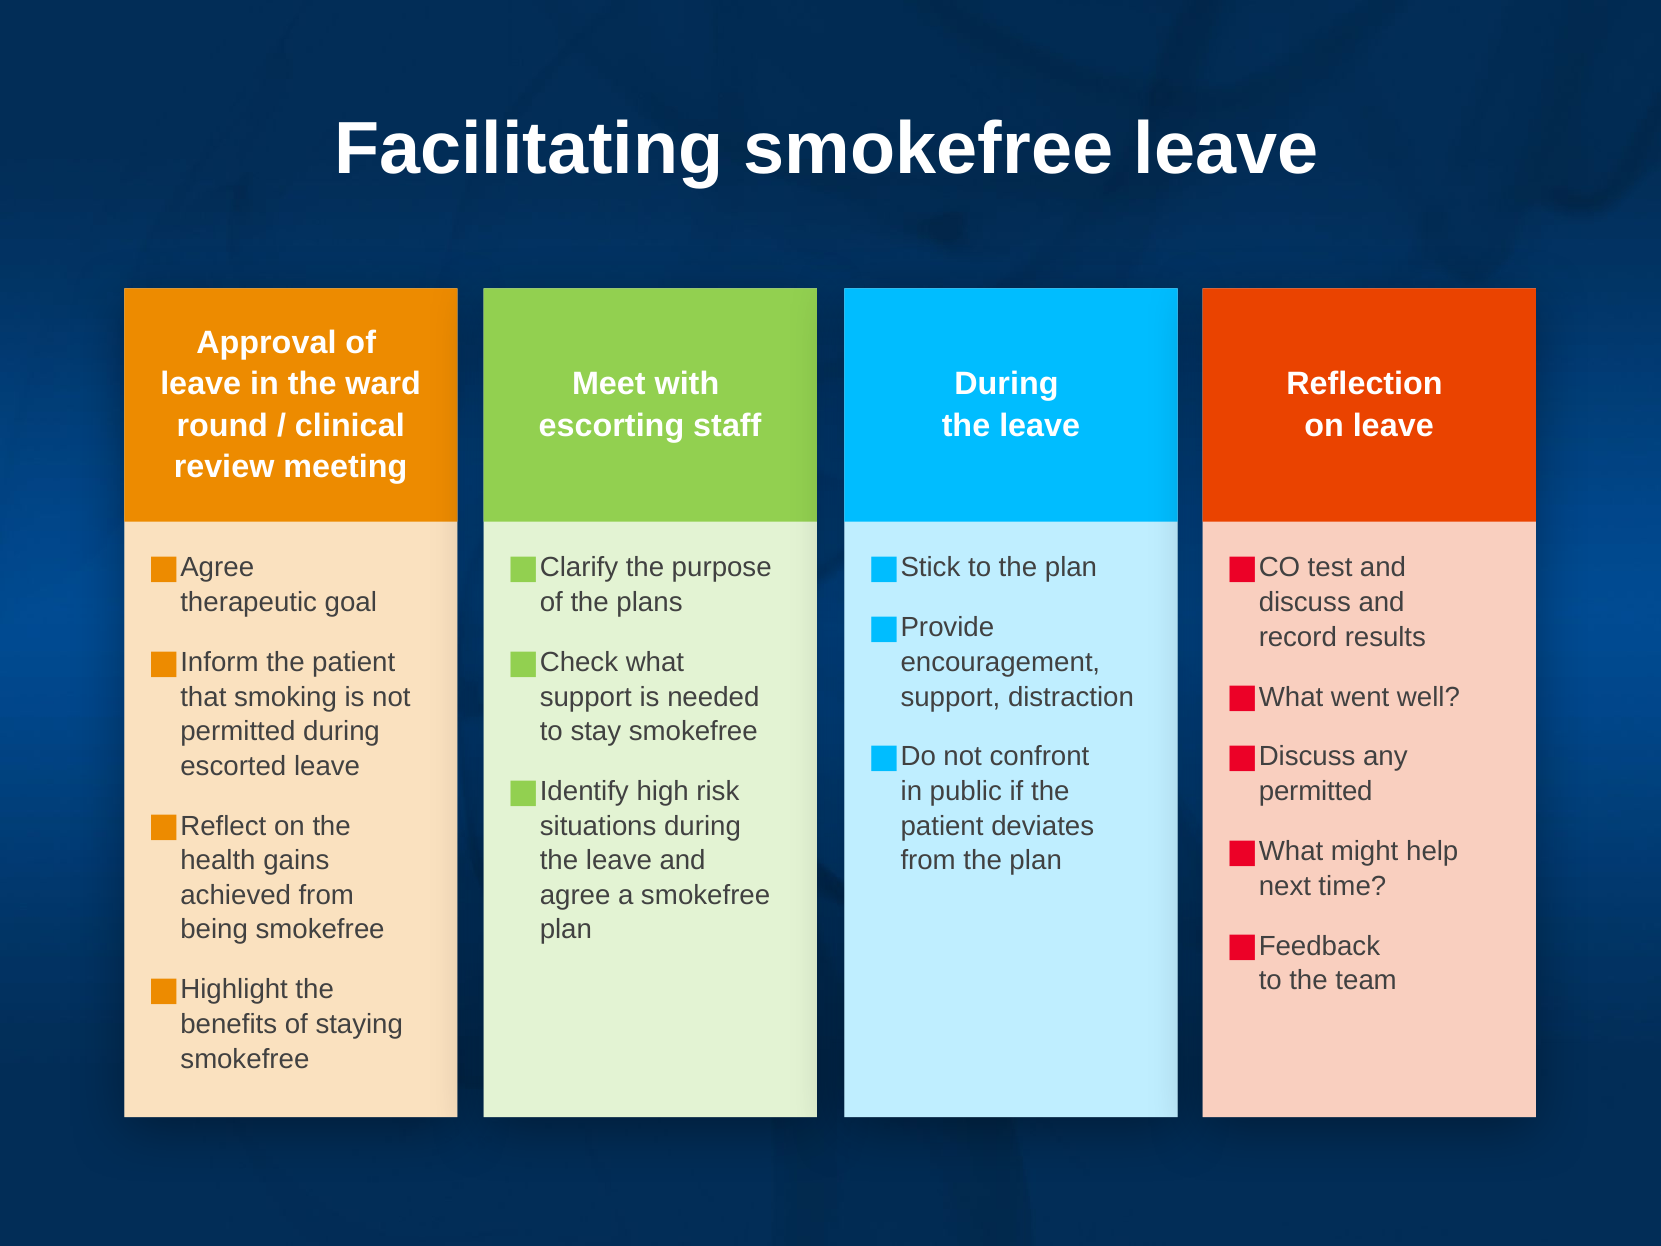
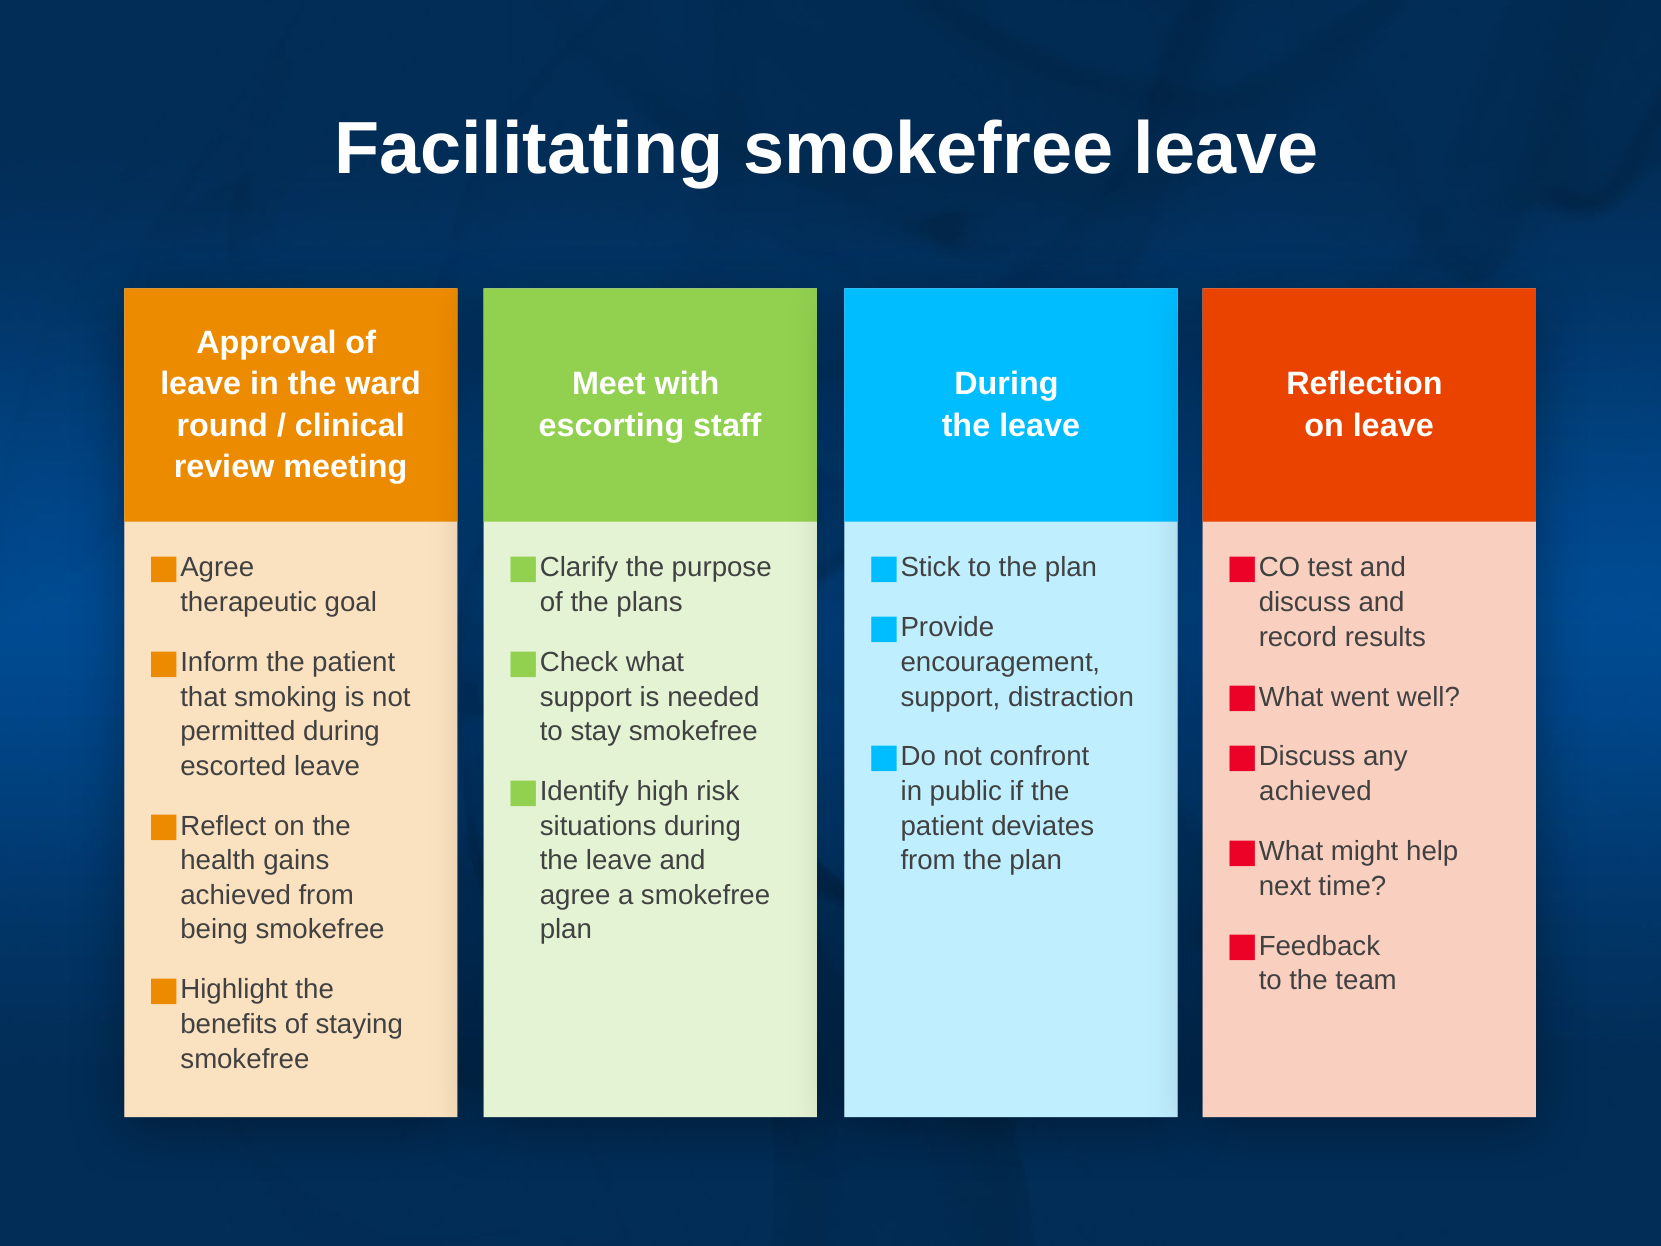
permitted at (1316, 791): permitted -> achieved
